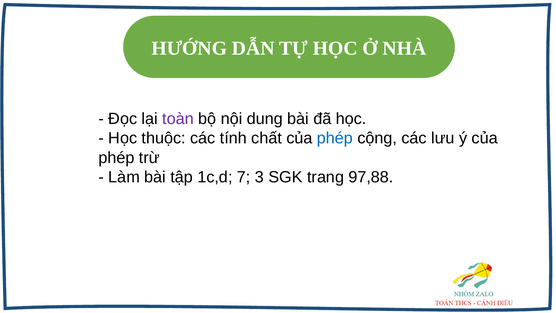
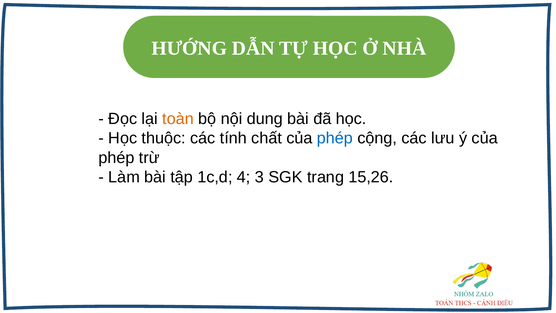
toàn colour: purple -> orange
7: 7 -> 4
97,88: 97,88 -> 15,26
